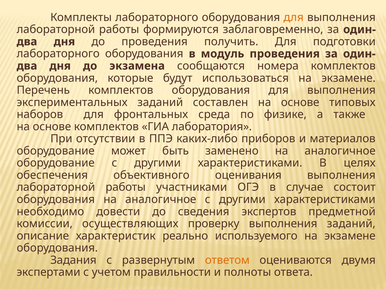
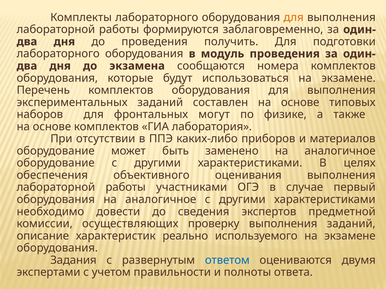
среда: среда -> могут
состоит: состоит -> первый
ответом colour: orange -> blue
